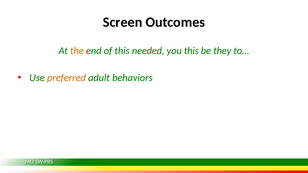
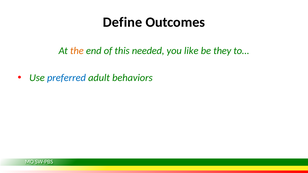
Screen: Screen -> Define
you this: this -> like
preferred colour: orange -> blue
